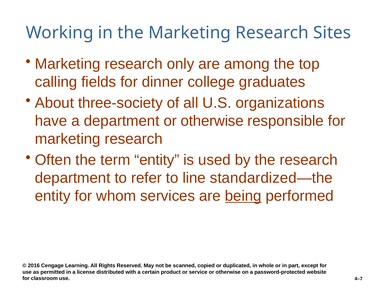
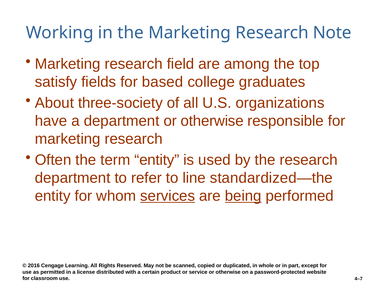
Sites: Sites -> Note
only: only -> field
calling: calling -> satisfy
dinner: dinner -> based
services underline: none -> present
